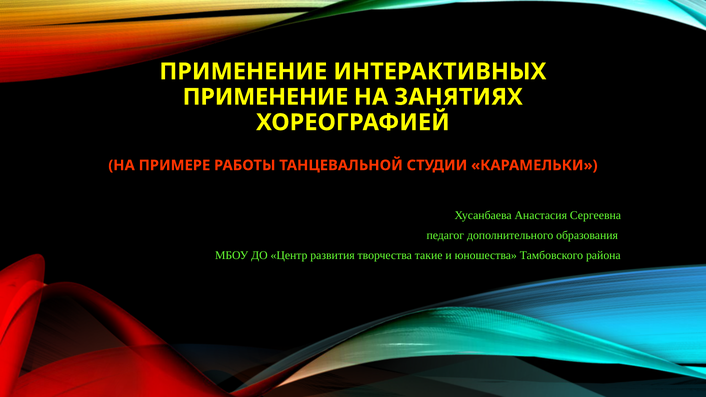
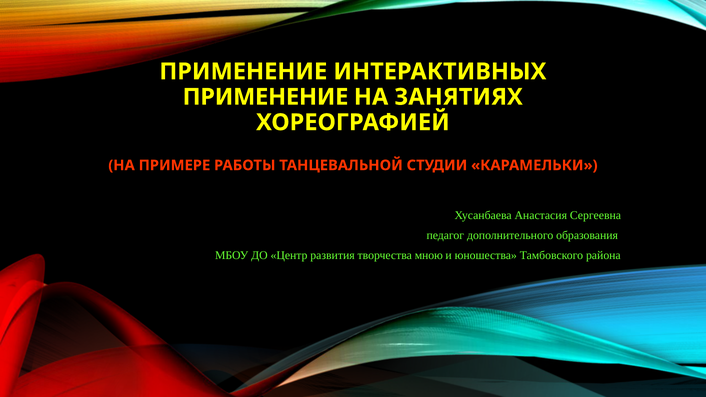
такие: такие -> мною
